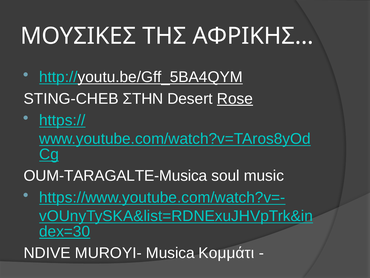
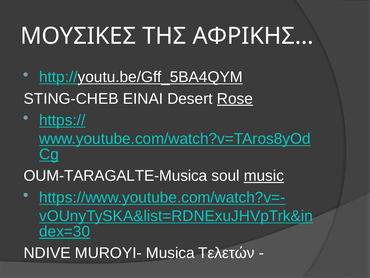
ΣΤΗΝ: ΣΤΗΝ -> ΕΙΝΑΙ
music underline: none -> present
Κομμάτι: Κομμάτι -> Τελετών
